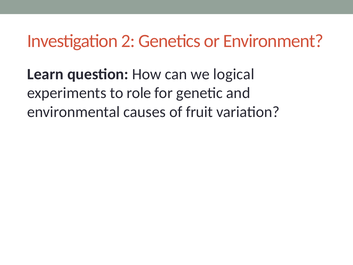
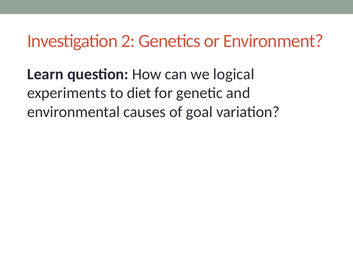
role: role -> diet
fruit: fruit -> goal
